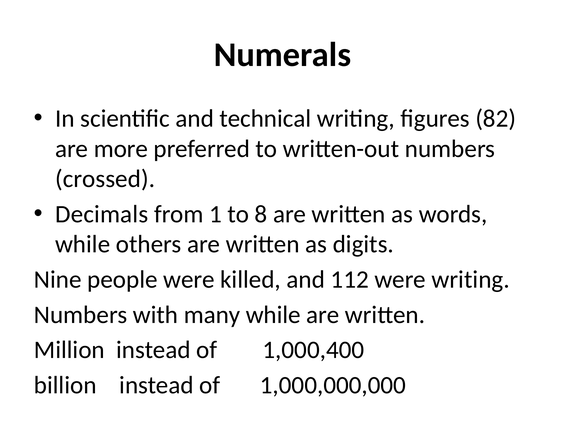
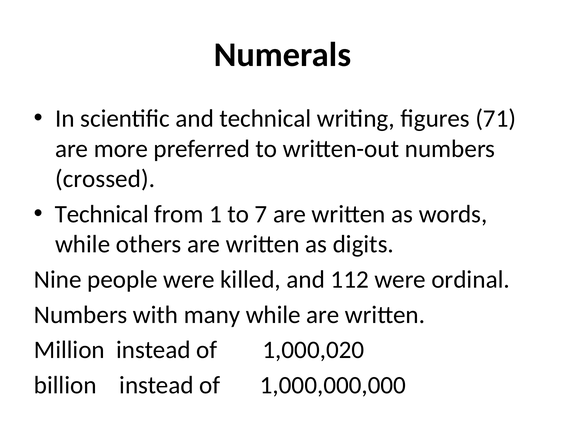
82: 82 -> 71
Decimals at (102, 214): Decimals -> Technical
8: 8 -> 7
were writing: writing -> ordinal
1,000,400: 1,000,400 -> 1,000,020
